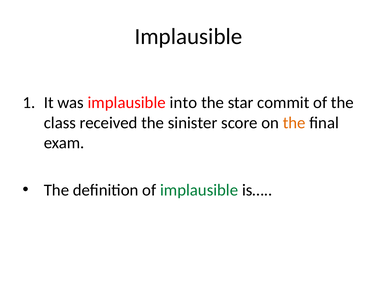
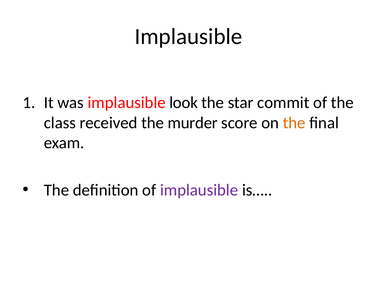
into: into -> look
sinister: sinister -> murder
implausible at (199, 190) colour: green -> purple
